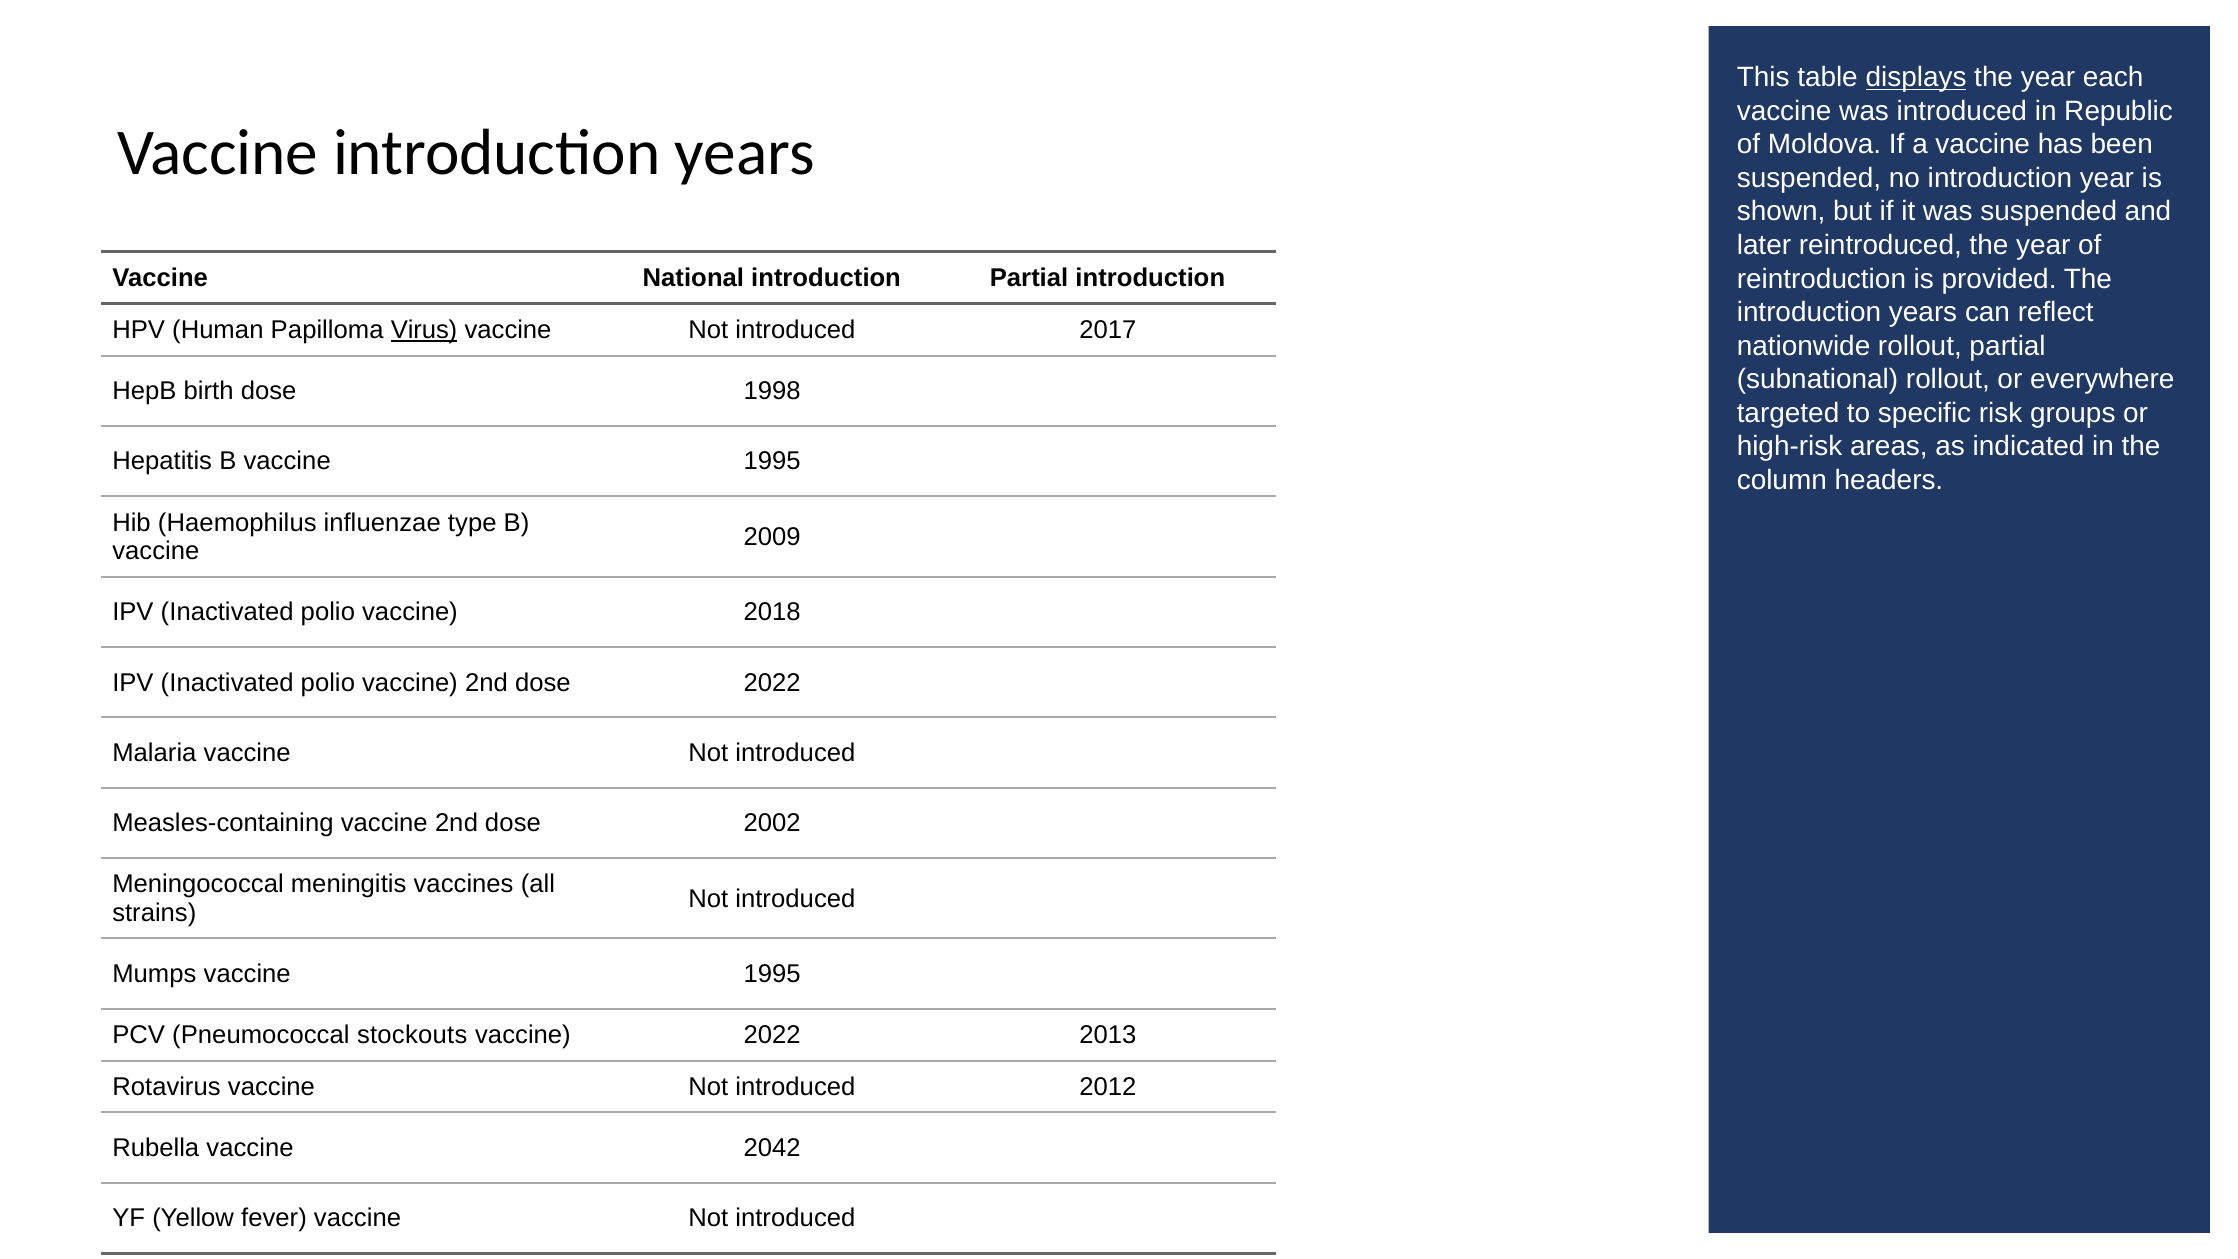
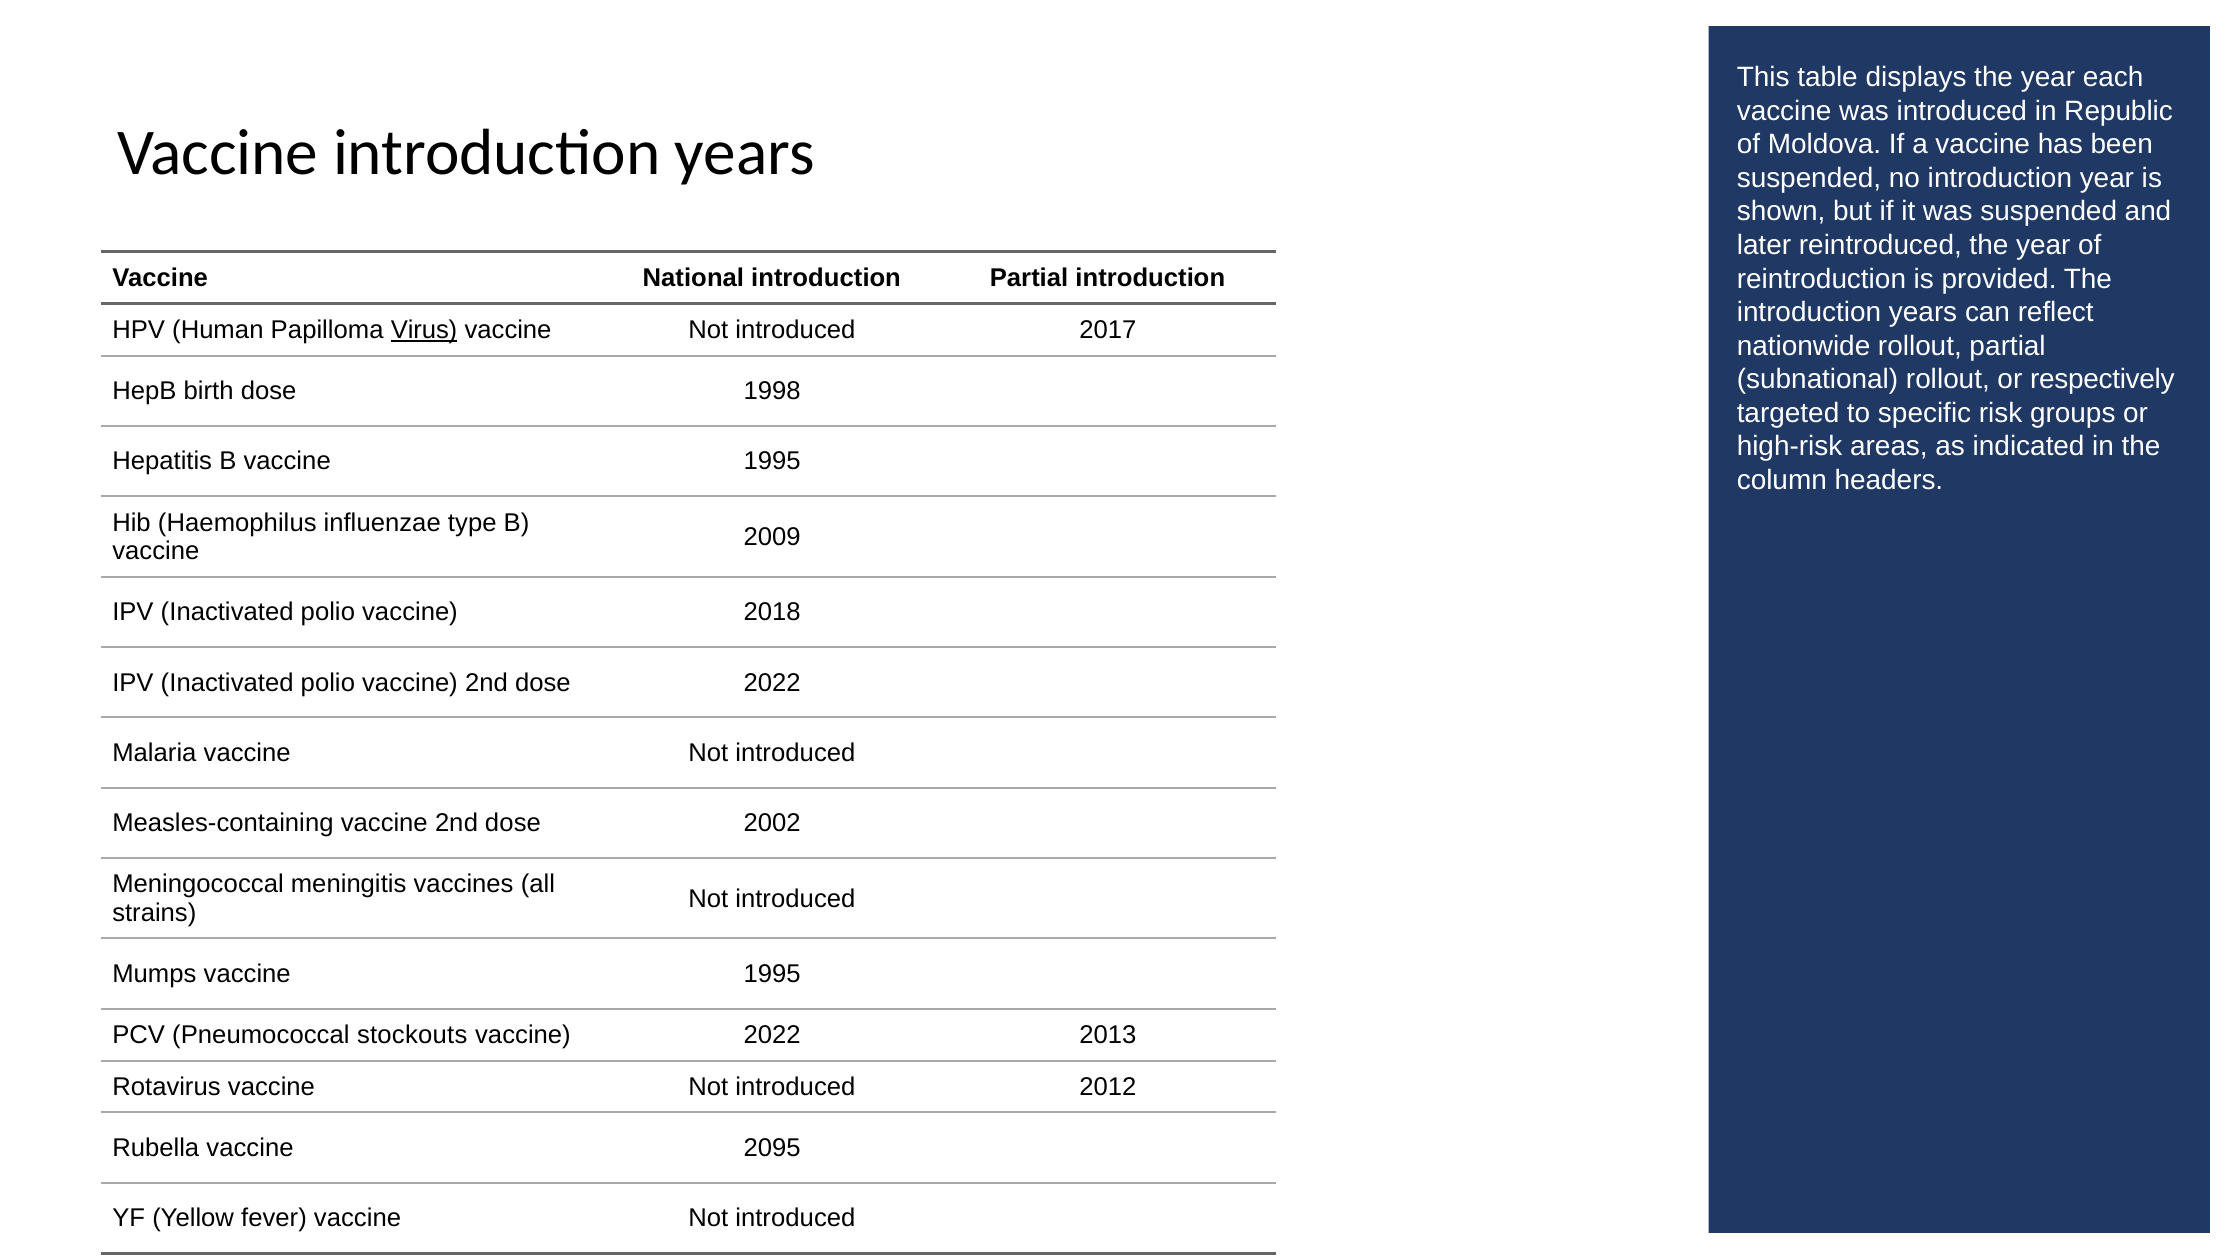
displays underline: present -> none
everywhere: everywhere -> respectively
2042: 2042 -> 2095
